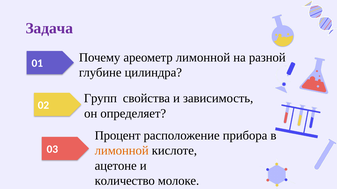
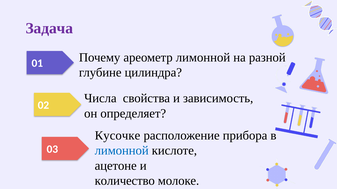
Групп: Групп -> Числа
Процент: Процент -> Кусочке
лимонной at (122, 151) colour: orange -> blue
